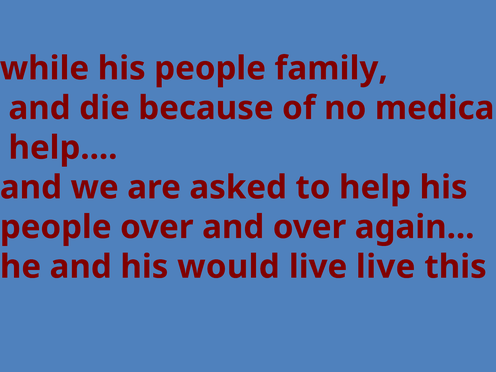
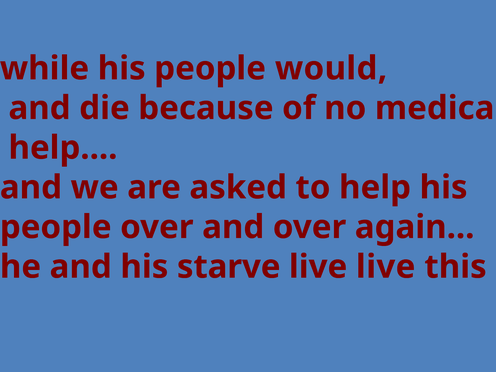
family: family -> would
would: would -> starve
